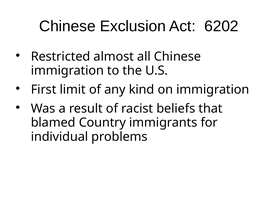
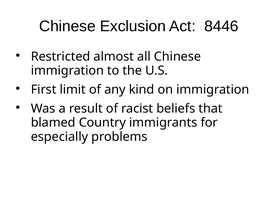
6202: 6202 -> 8446
individual: individual -> especially
